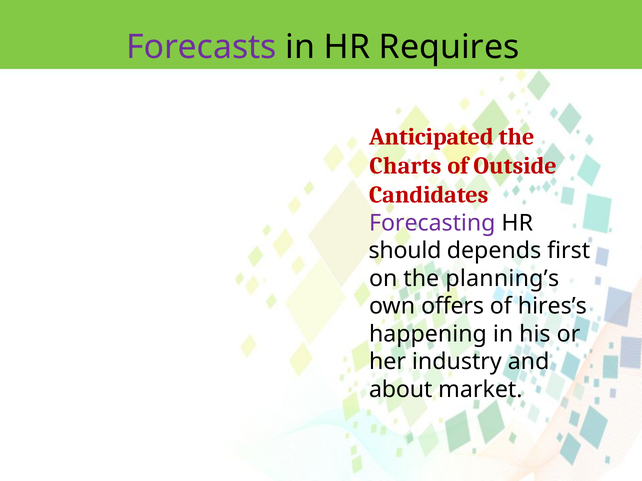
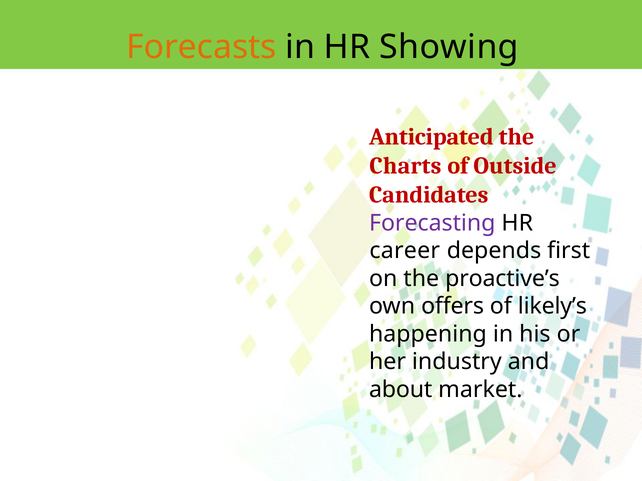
Forecasts colour: purple -> orange
Requires: Requires -> Showing
should: should -> career
planning’s: planning’s -> proactive’s
hires’s: hires’s -> likely’s
